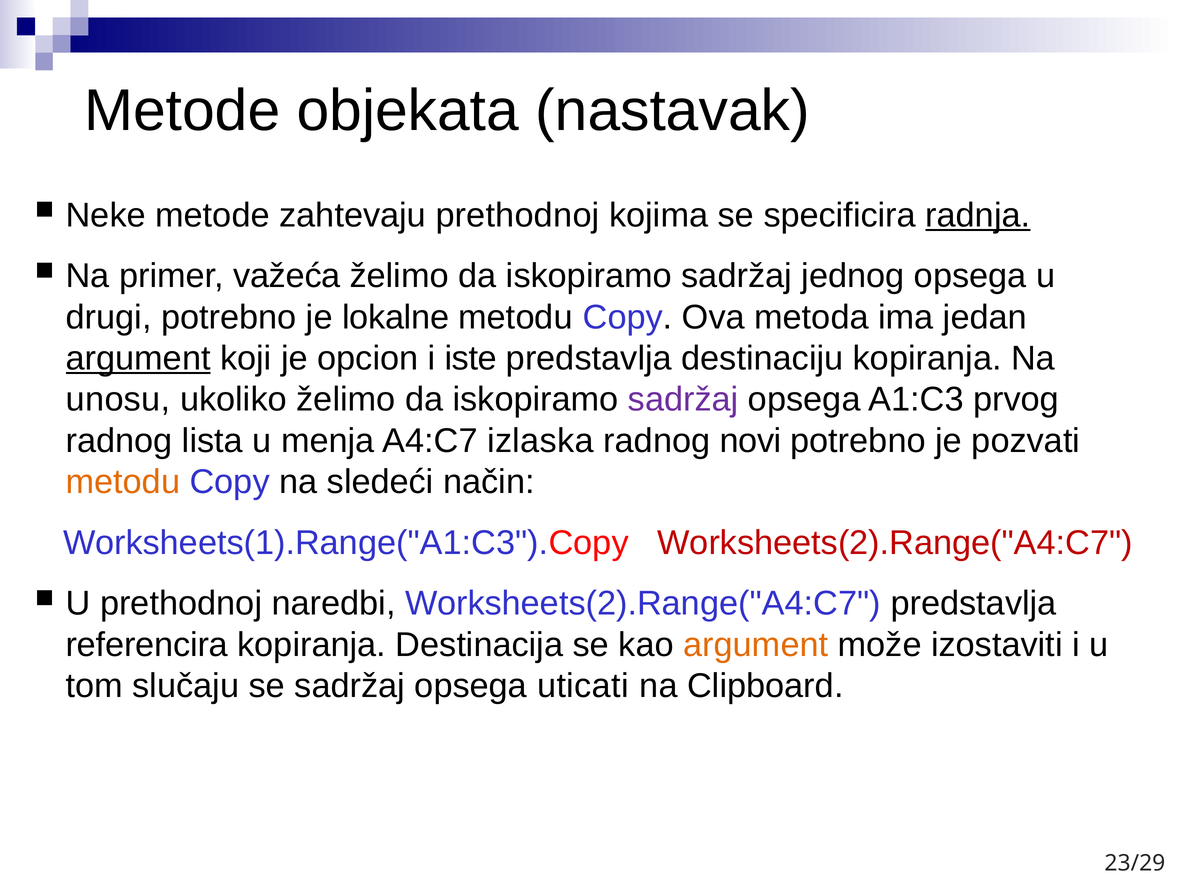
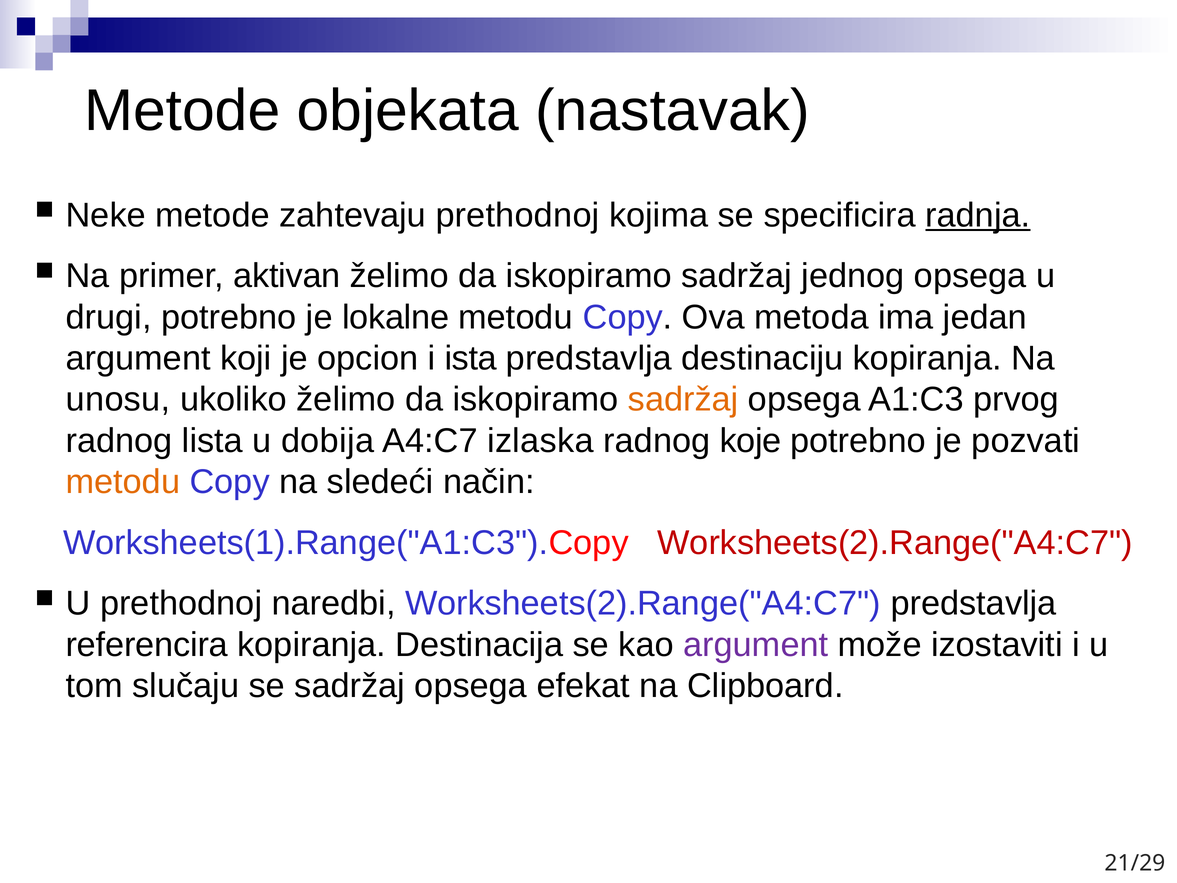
važeća: važeća -> aktivan
argument at (138, 358) underline: present -> none
iste: iste -> ista
sadržaj at (683, 400) colour: purple -> orange
menja: menja -> dobija
novi: novi -> koje
argument at (756, 645) colour: orange -> purple
uticati: uticati -> efekat
23/29: 23/29 -> 21/29
